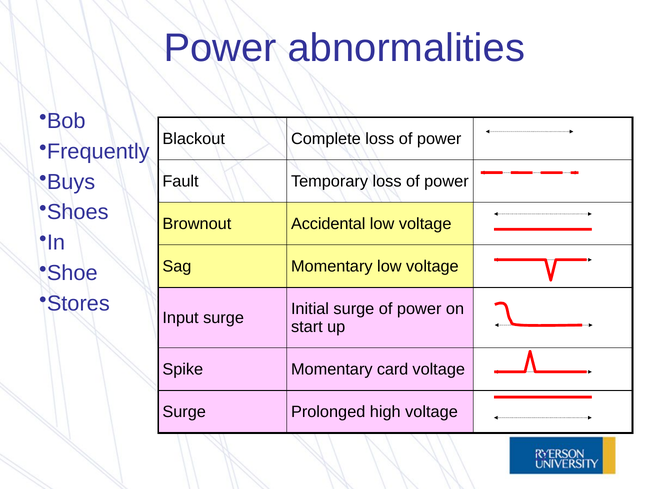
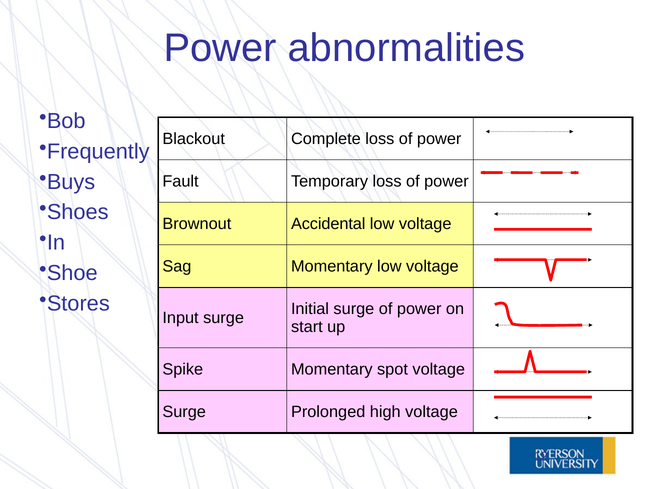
card: card -> spot
